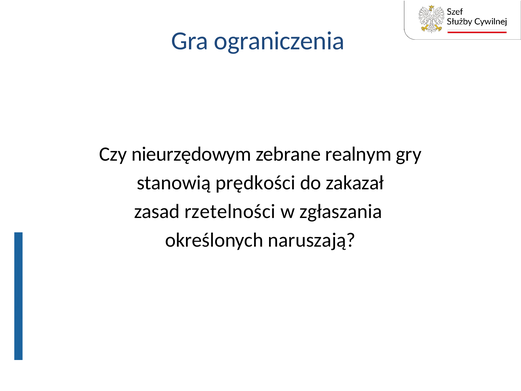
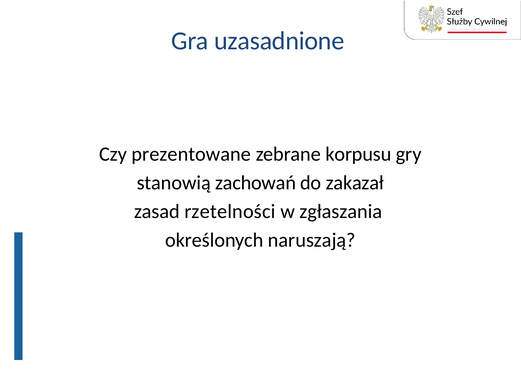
ograniczenia: ograniczenia -> uzasadnione
nieurzędowym: nieurzędowym -> prezentowane
realnym: realnym -> korpusu
prędkości: prędkości -> zachowań
